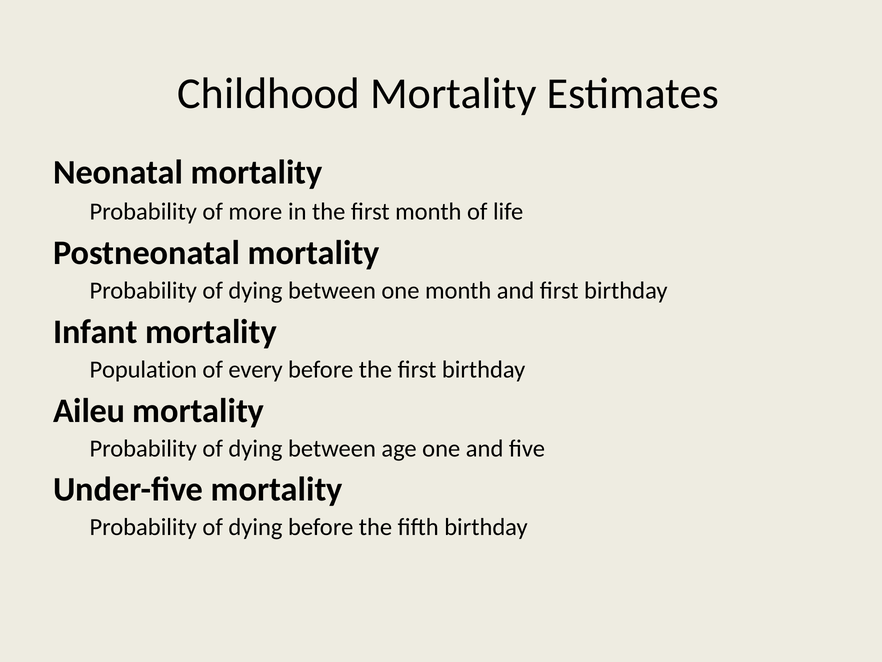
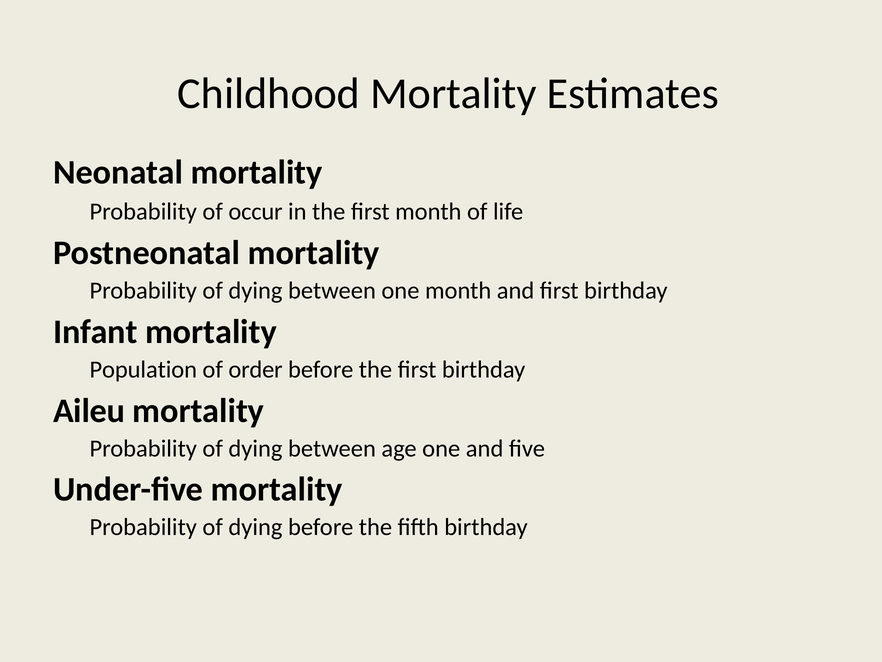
more: more -> occur
every: every -> order
